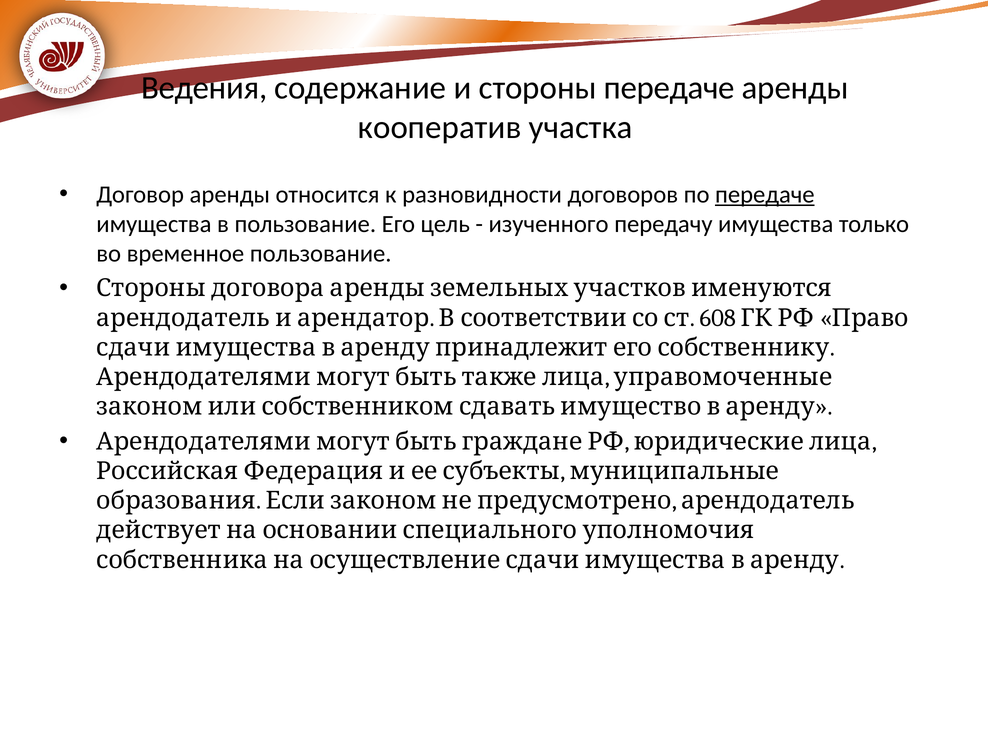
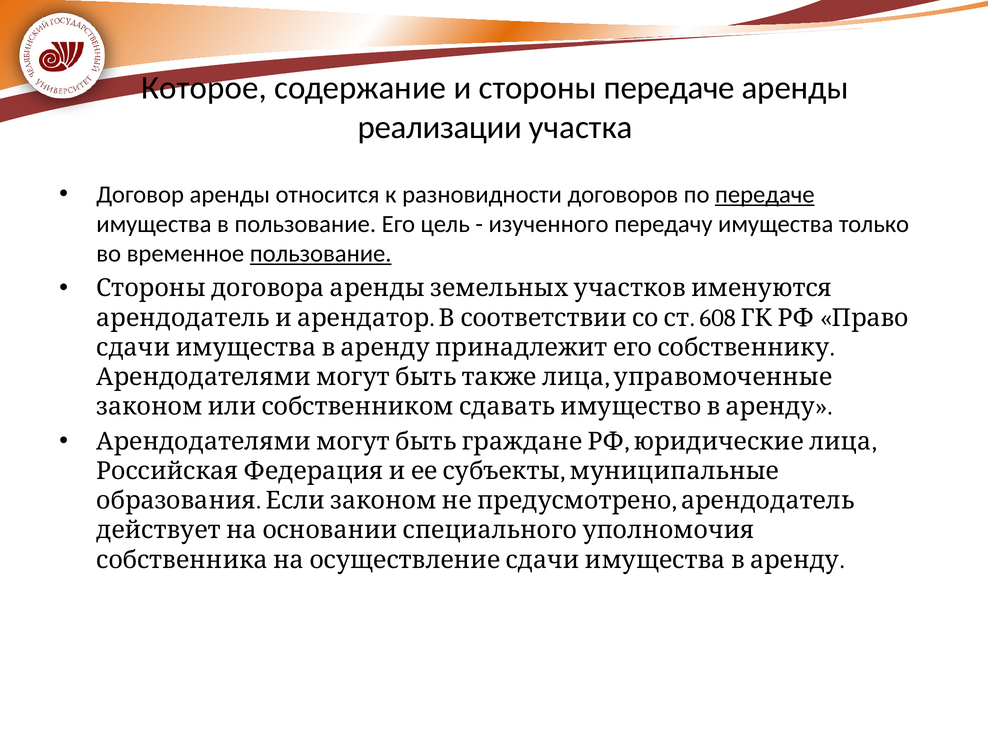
Ведения: Ведения -> Которое
кооператив: кооператив -> реализации
пользование at (321, 254) underline: none -> present
